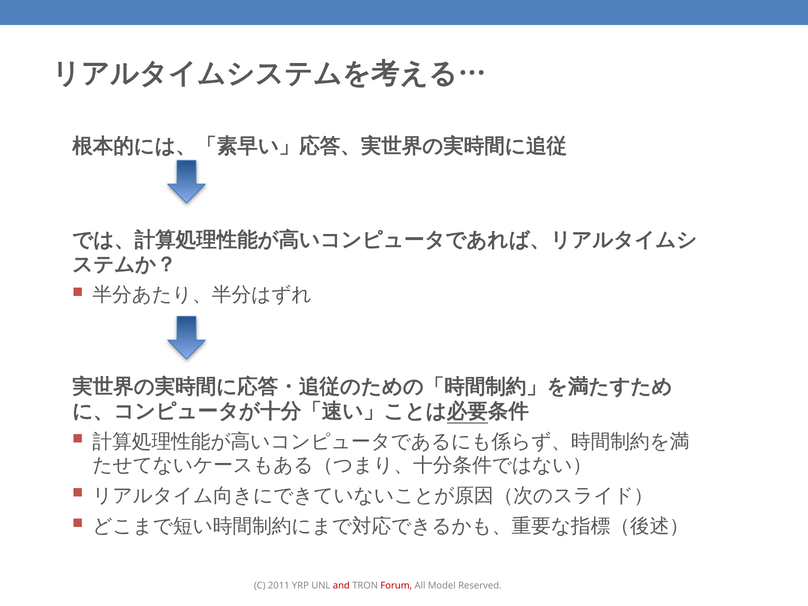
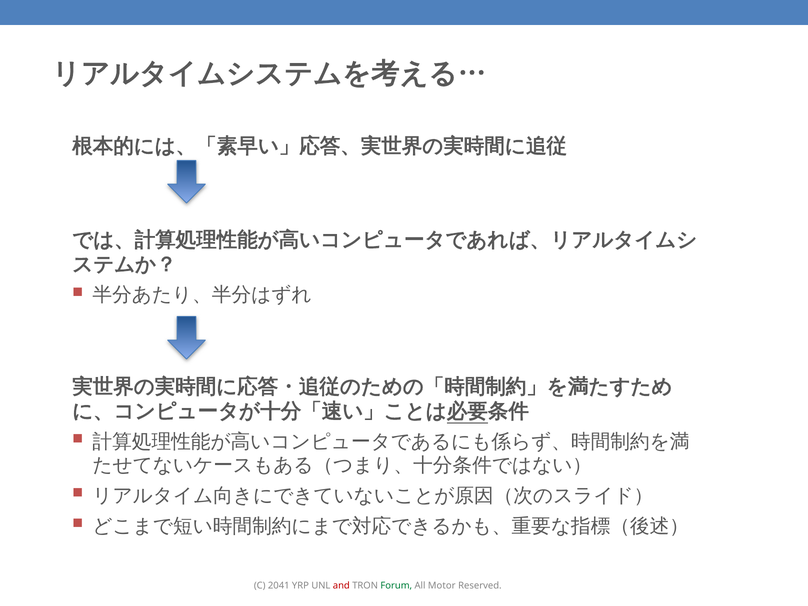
2011: 2011 -> 2041
Forum colour: red -> green
Model: Model -> Motor
